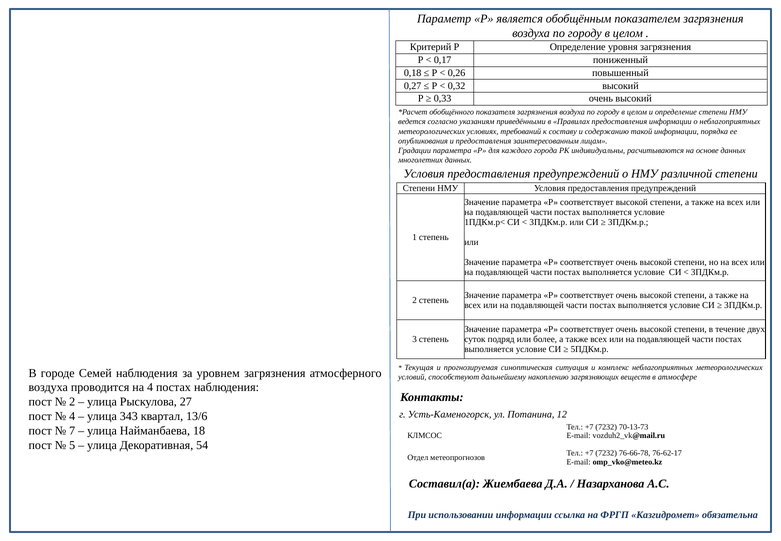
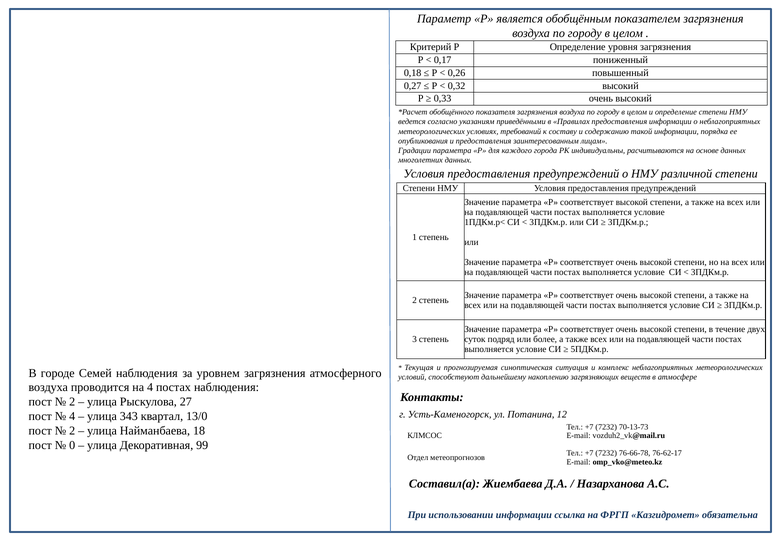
13/6: 13/6 -> 13/0
7 at (72, 431): 7 -> 2
5: 5 -> 0
54: 54 -> 99
